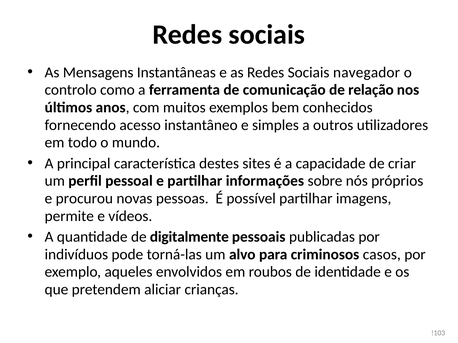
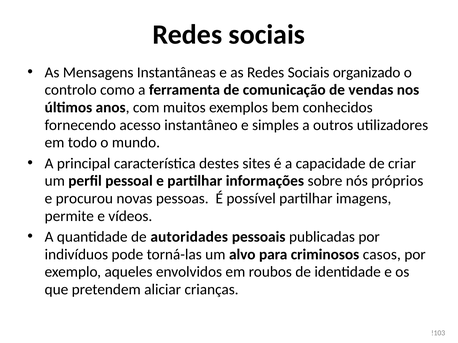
navegador: navegador -> organizado
relação: relação -> vendas
digitalmente: digitalmente -> autoridades
